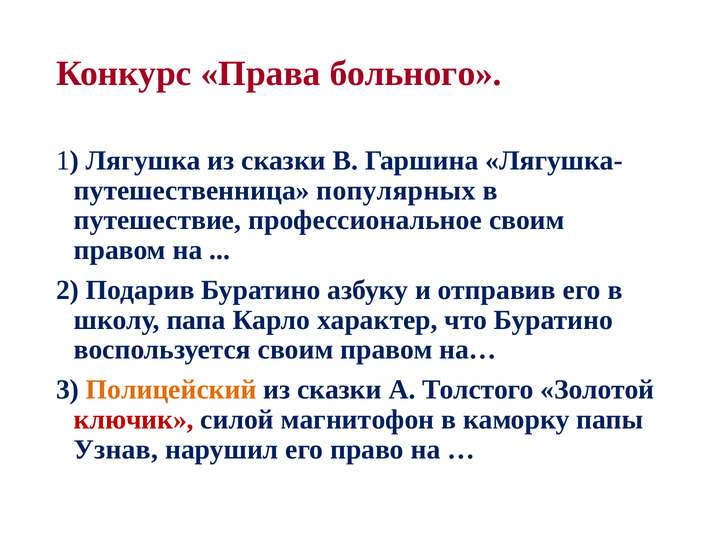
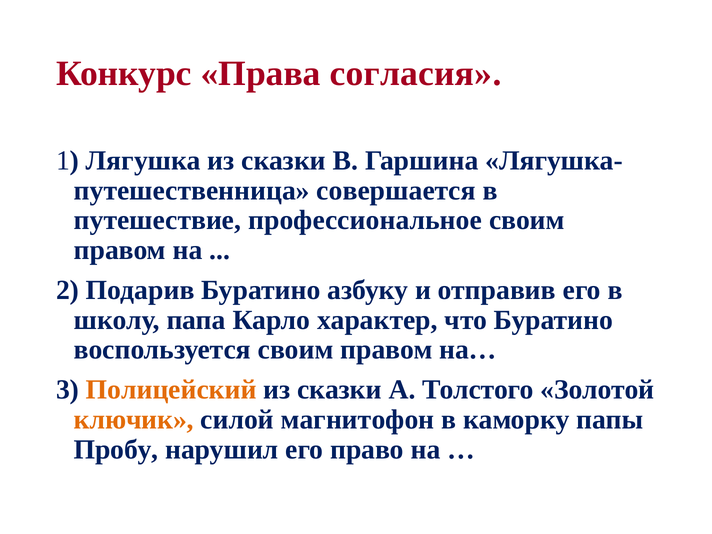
больного: больного -> согласия
популярных: популярных -> совершается
ключик colour: red -> orange
Узнав: Узнав -> Пробу
